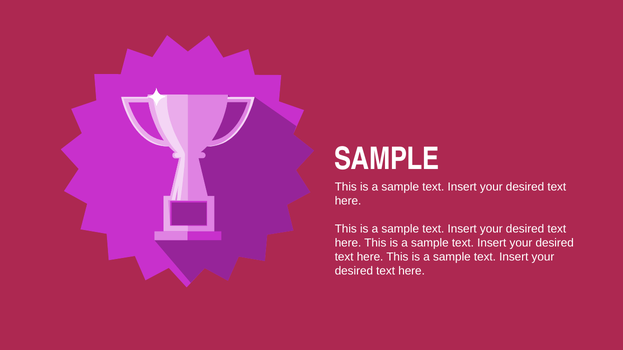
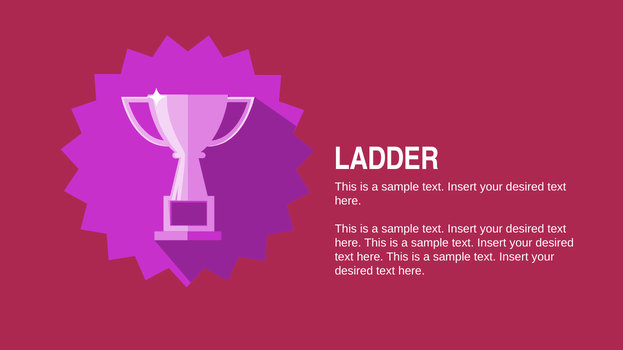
SAMPLE at (387, 159): SAMPLE -> LADDER
